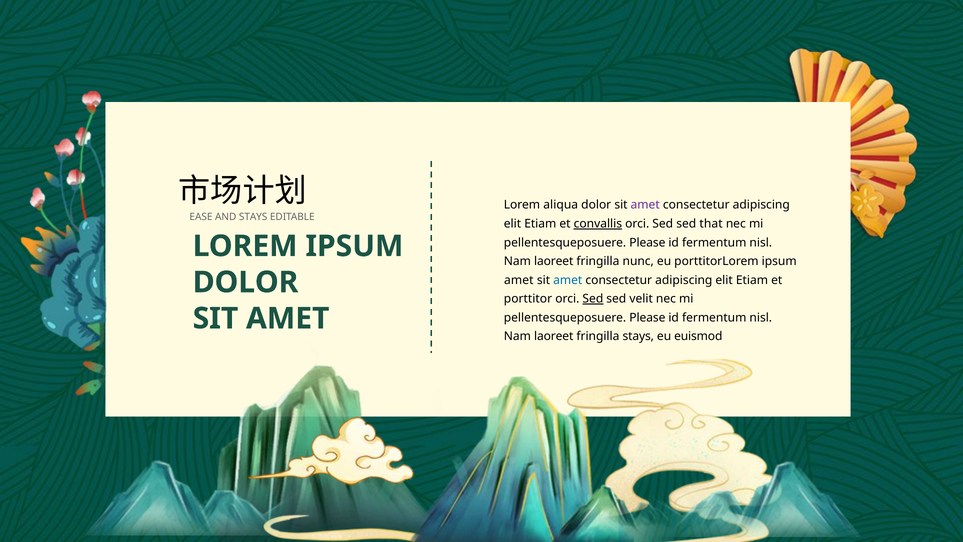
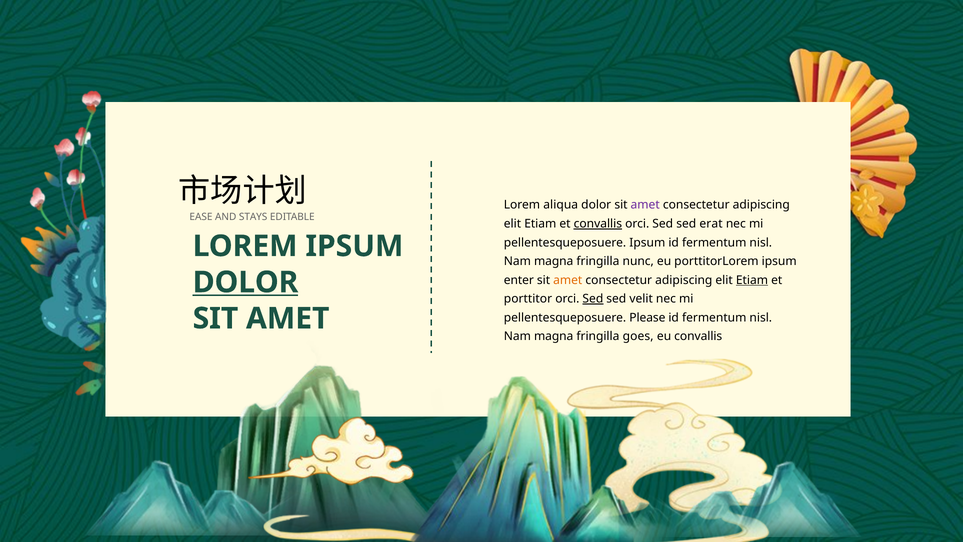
that: that -> erat
Please at (647, 242): Please -> Ipsum
laoreet at (554, 261): laoreet -> magna
amet at (519, 280): amet -> enter
amet at (568, 280) colour: blue -> orange
Etiam at (752, 280) underline: none -> present
DOLOR at (245, 282) underline: none -> present
laoreet at (554, 336): laoreet -> magna
fringilla stays: stays -> goes
eu euismod: euismod -> convallis
